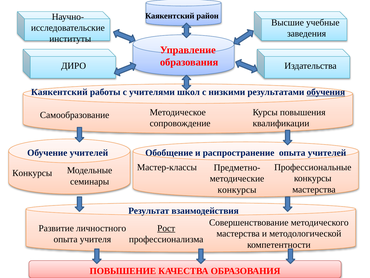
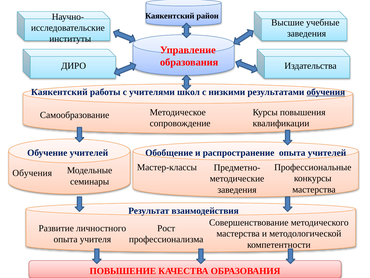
Конкурсы at (32, 173): Конкурсы -> Обучения
конкурсы at (237, 189): конкурсы -> заведения
Рост underline: present -> none
